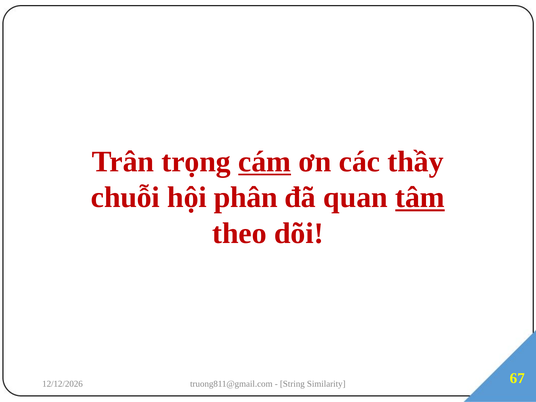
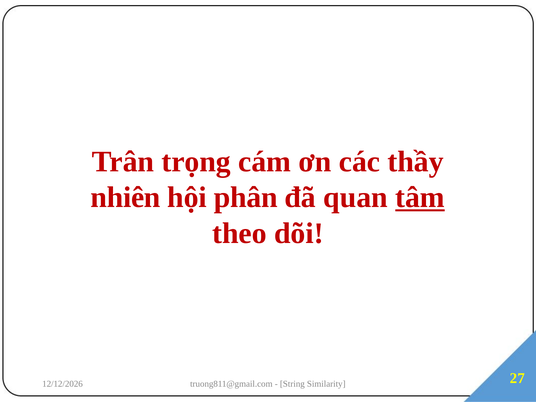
cám underline: present -> none
chuỗi: chuỗi -> nhiên
67: 67 -> 27
